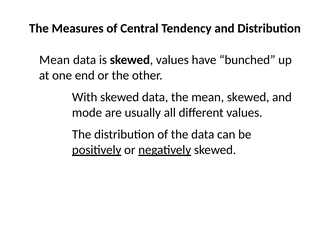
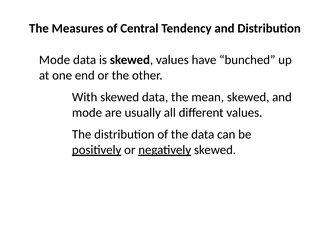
Mean at (55, 60): Mean -> Mode
